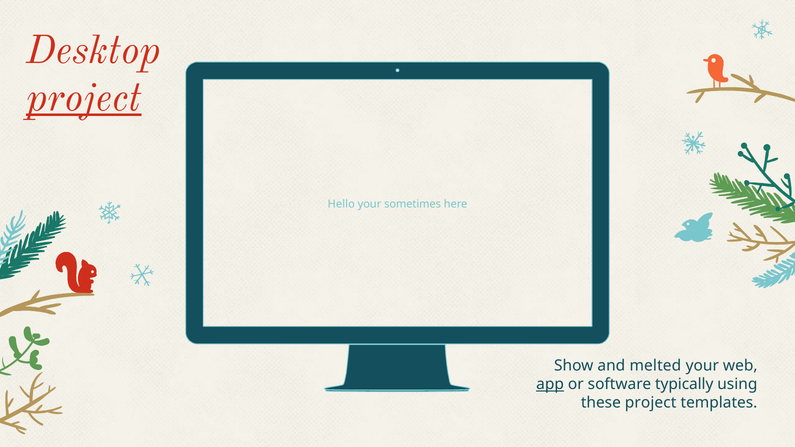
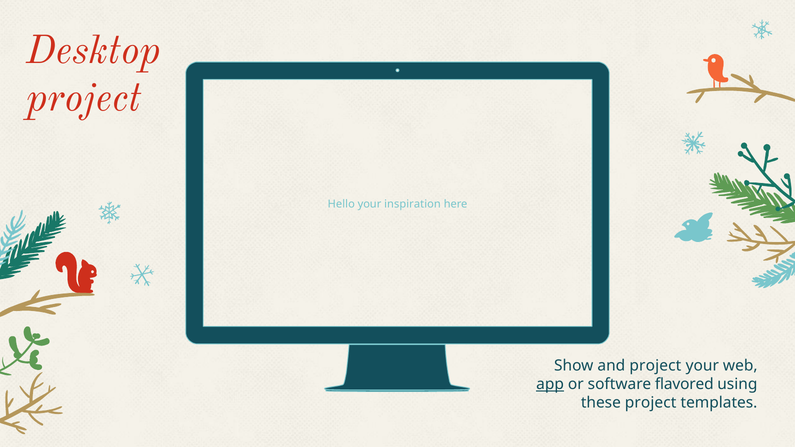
project at (84, 98) underline: present -> none
sometimes: sometimes -> inspiration
and melted: melted -> project
typically: typically -> flavored
